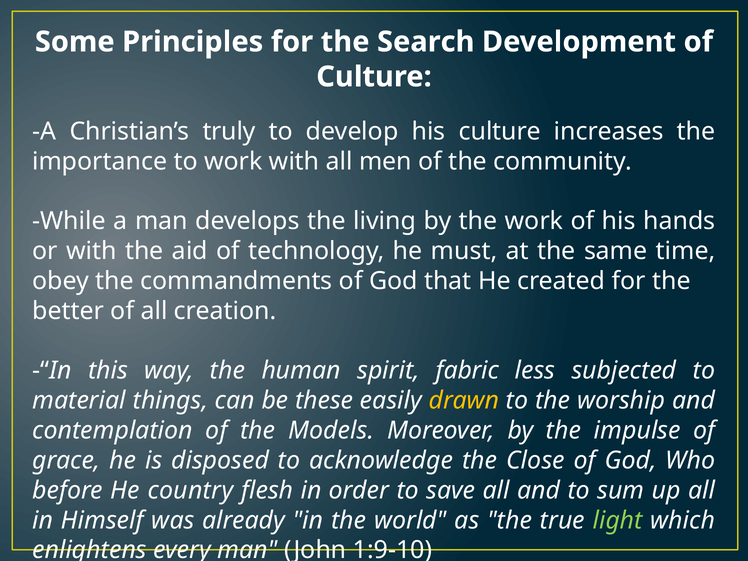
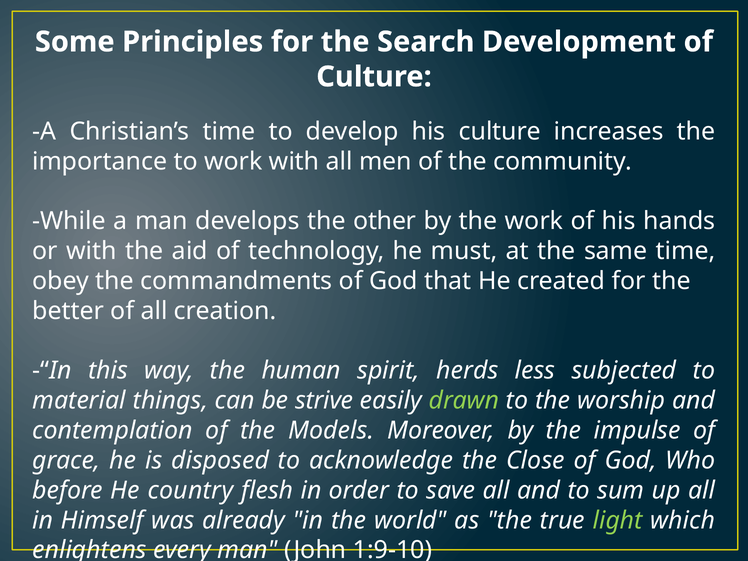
Christian’s truly: truly -> time
living: living -> other
fabric: fabric -> herds
these: these -> strive
drawn colour: yellow -> light green
